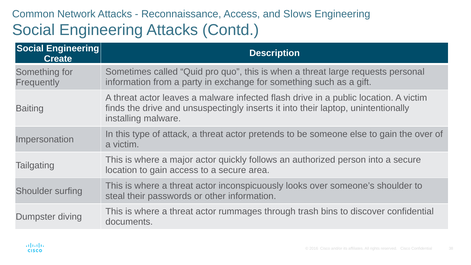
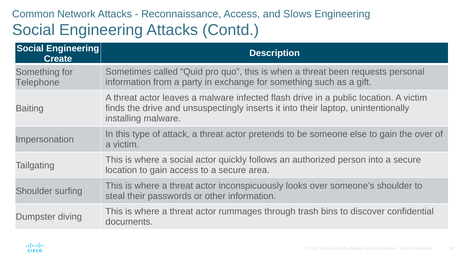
large: large -> been
Frequently: Frequently -> Telephone
a major: major -> social
